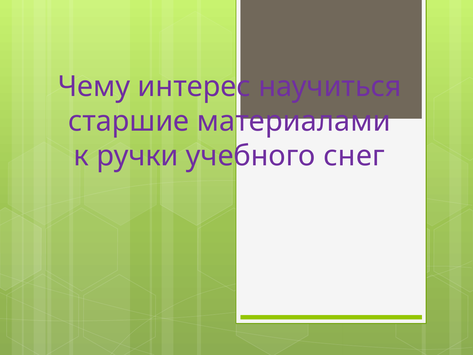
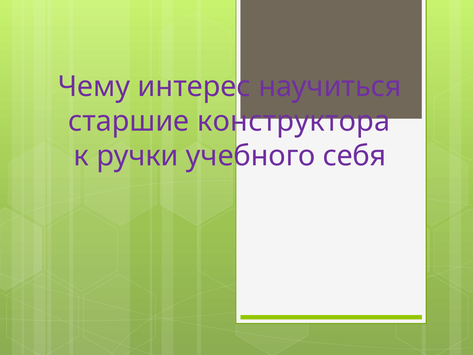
материалами: материалами -> конструктора
снег: снег -> себя
